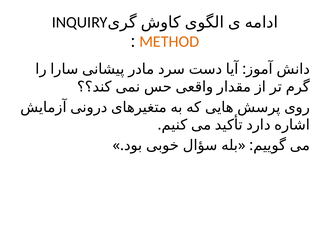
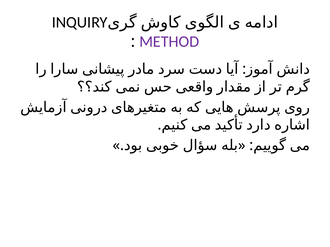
METHOD colour: orange -> purple
